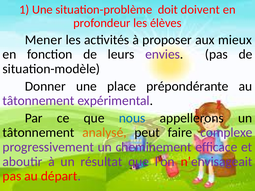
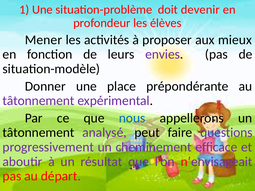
doivent: doivent -> devenir
analysé colour: orange -> purple
complexe: complexe -> questions
